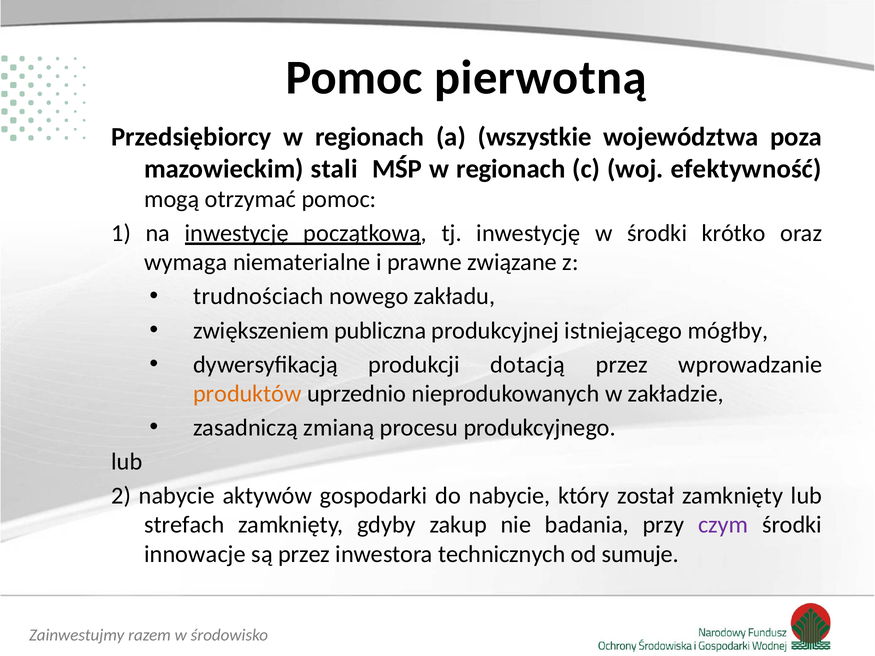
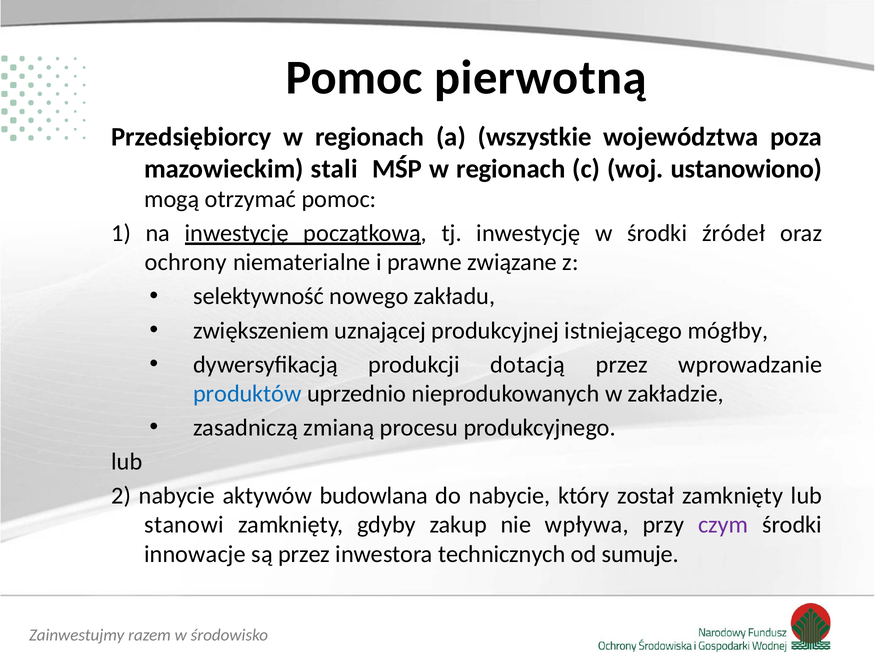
efektywność: efektywność -> ustanowiono
krótko: krótko -> źródeł
wymaga: wymaga -> ochrony
trudnościach: trudnościach -> selektywność
publiczna: publiczna -> uznającej
produktów colour: orange -> blue
gospodarki: gospodarki -> budowlana
strefach: strefach -> stanowi
badania: badania -> wpływa
